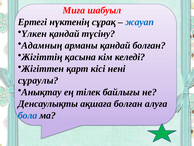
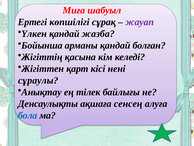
нүктенің: нүктенің -> көпшілігі
жауап colour: blue -> purple
түсіну: түсіну -> жазба
Адамның: Адамның -> Бойынша
ақшаға болған: болған -> сенсең
